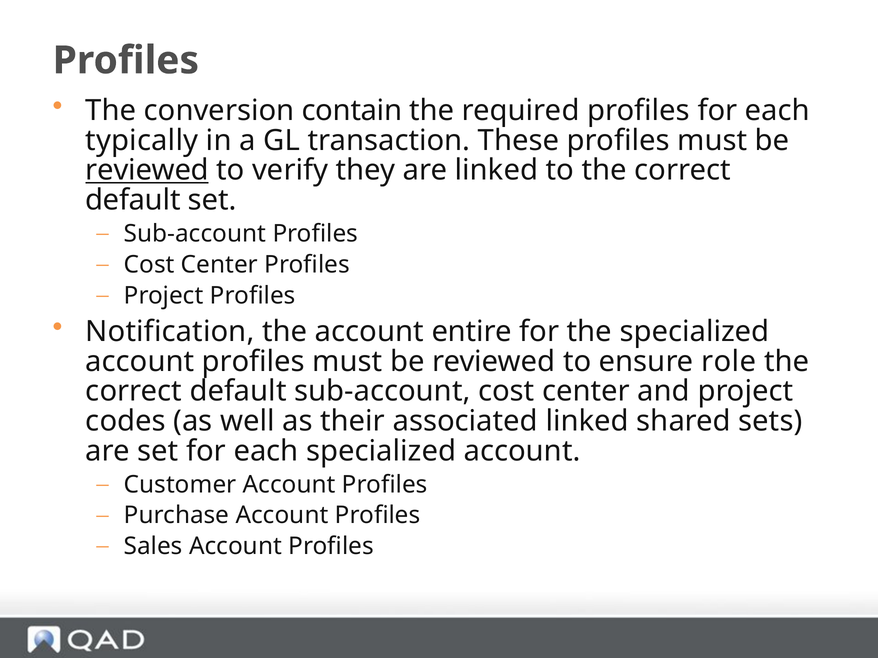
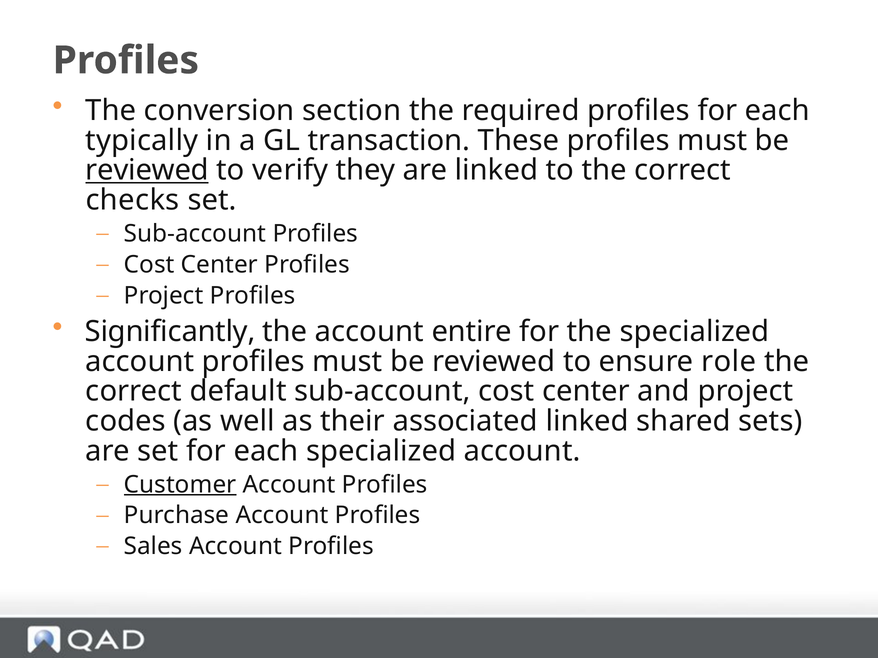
contain: contain -> section
default at (133, 200): default -> checks
Notification: Notification -> Significantly
Customer underline: none -> present
